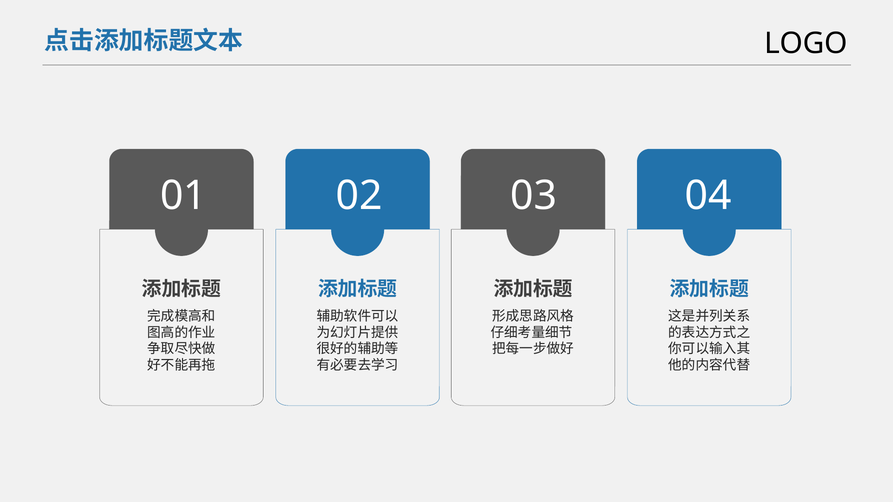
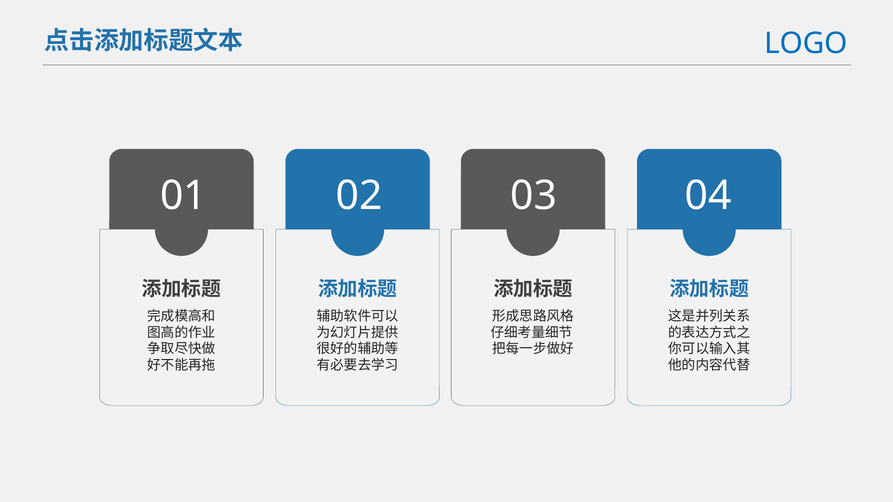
LOGO colour: black -> blue
